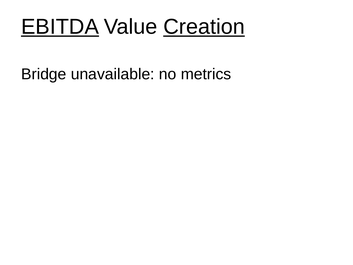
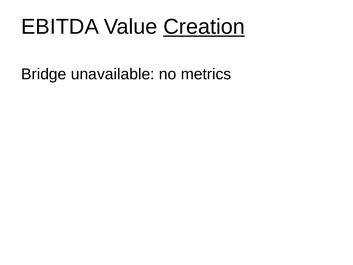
EBITDA underline: present -> none
